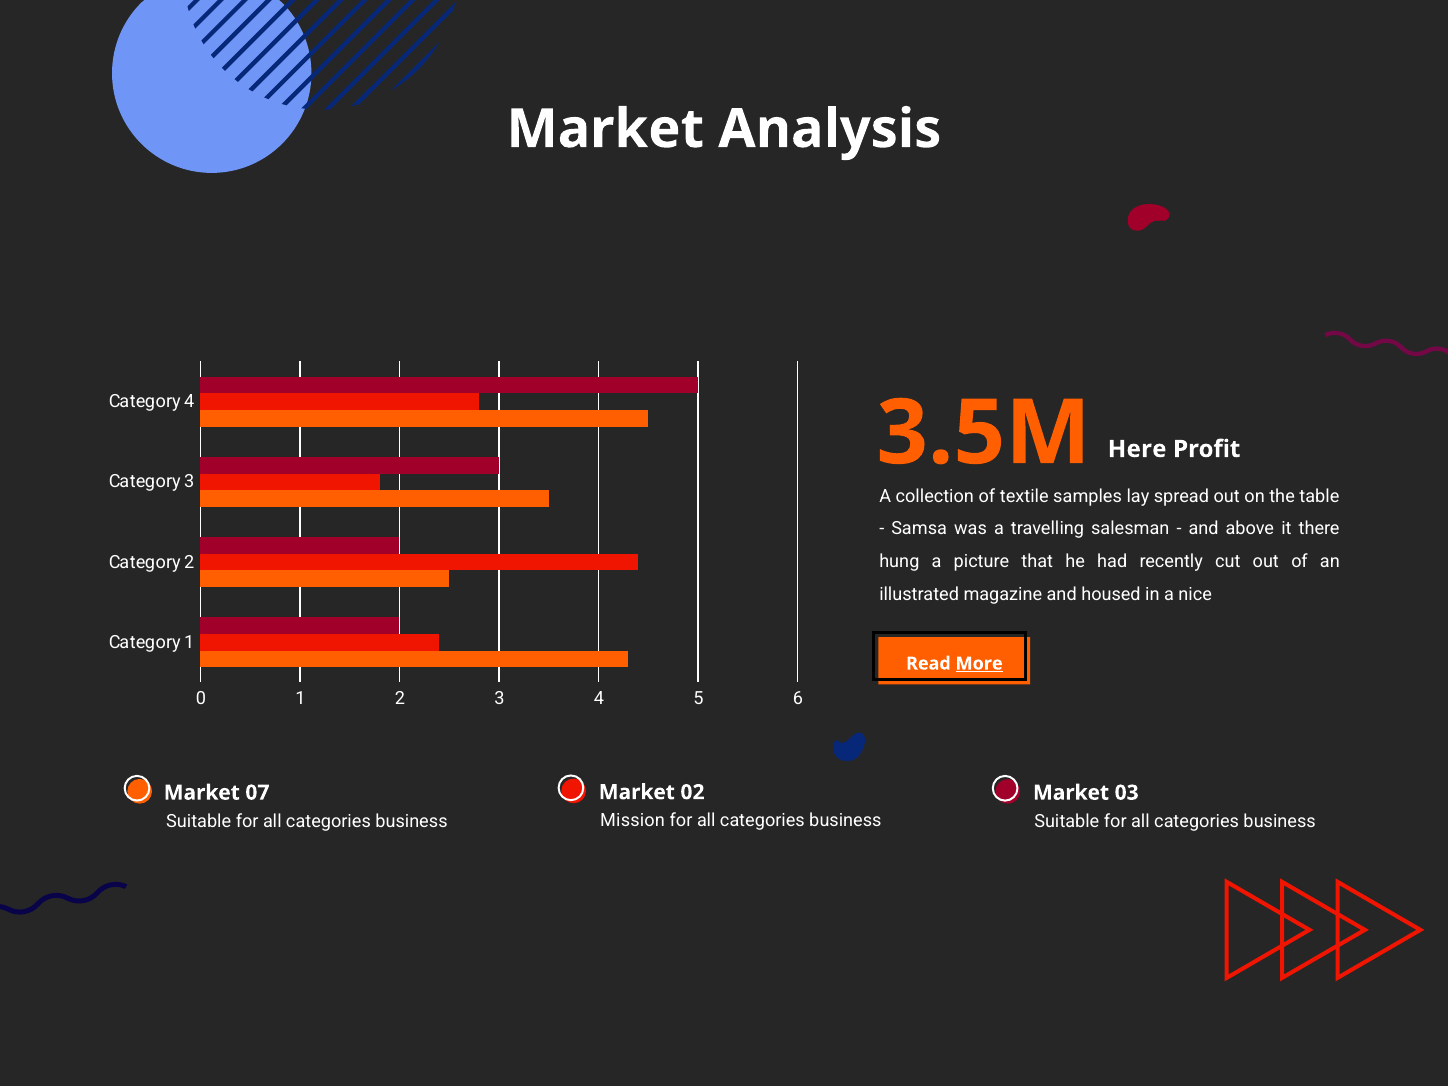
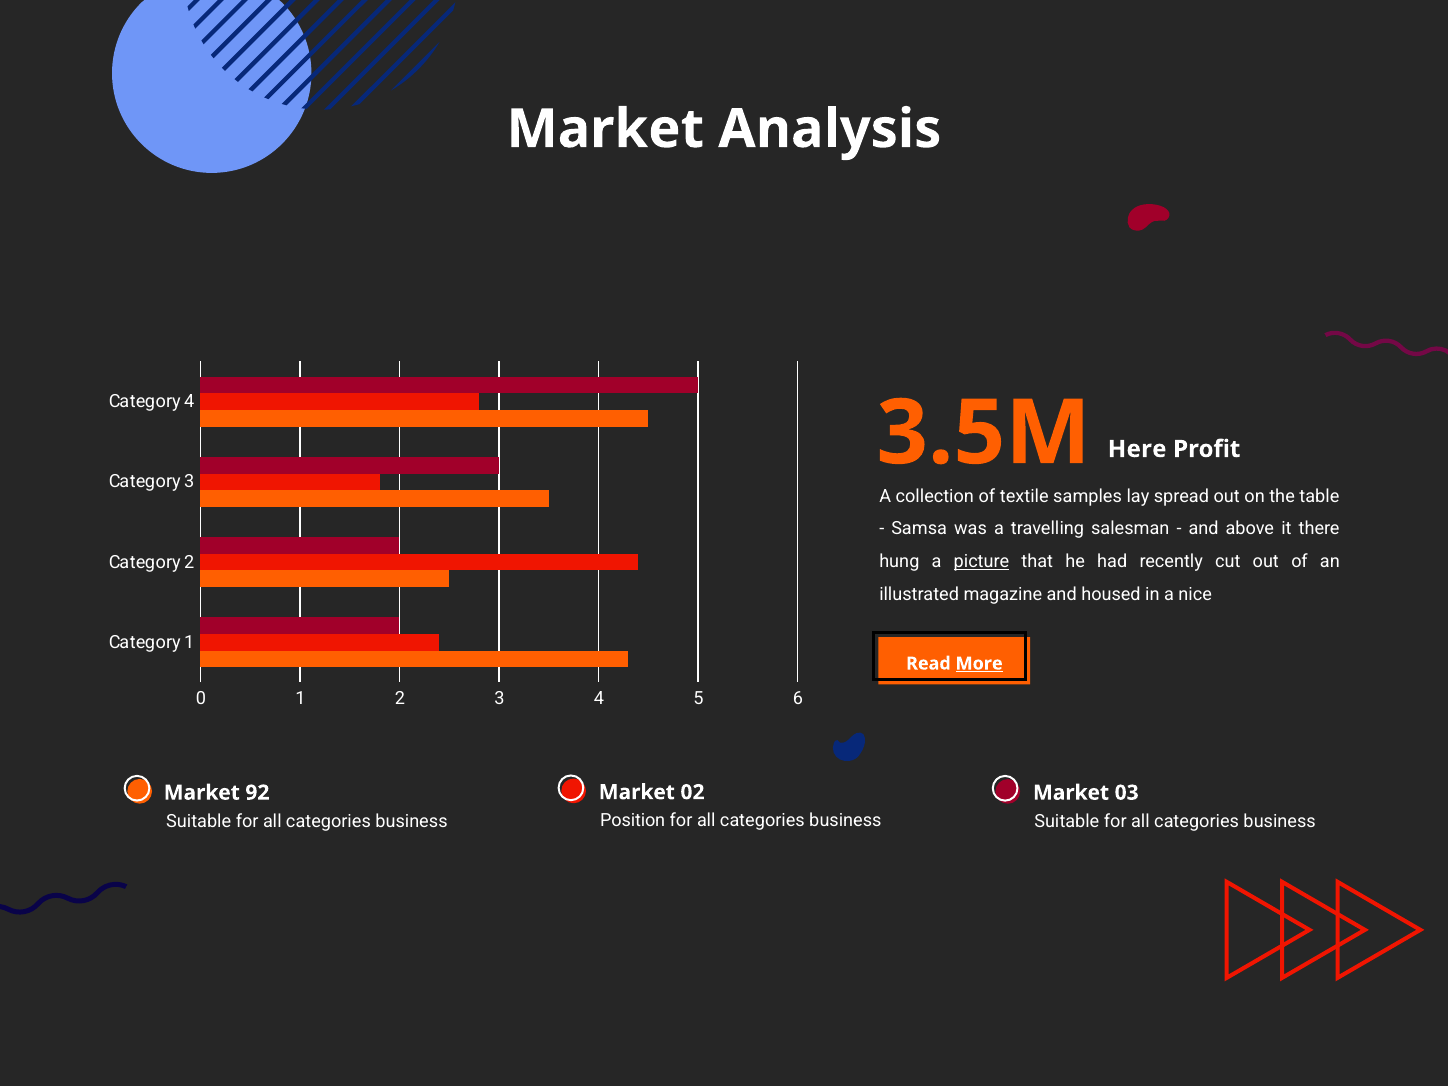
picture underline: none -> present
07: 07 -> 92
Mission: Mission -> Position
